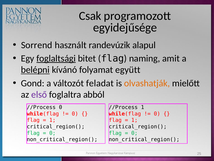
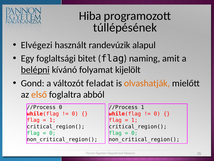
Csak: Csak -> Hiba
egyidejűsége: egyidejűsége -> túllépésének
Sorrend: Sorrend -> Elvégezi
foglaltsági underline: present -> none
együtt: együtt -> kijelölt
első colour: purple -> orange
